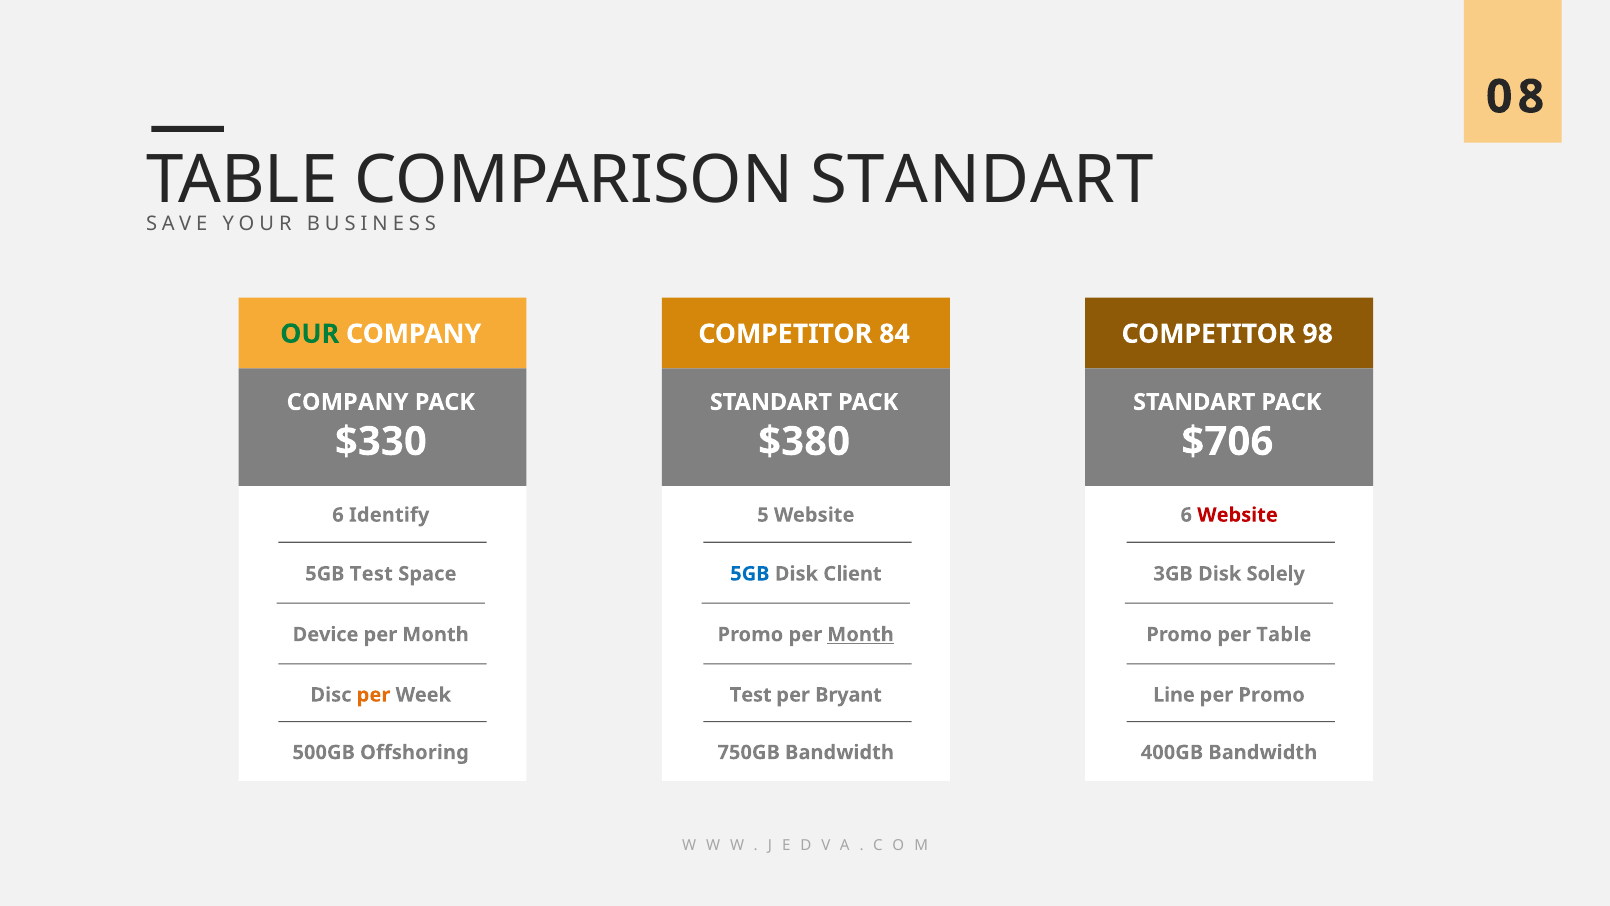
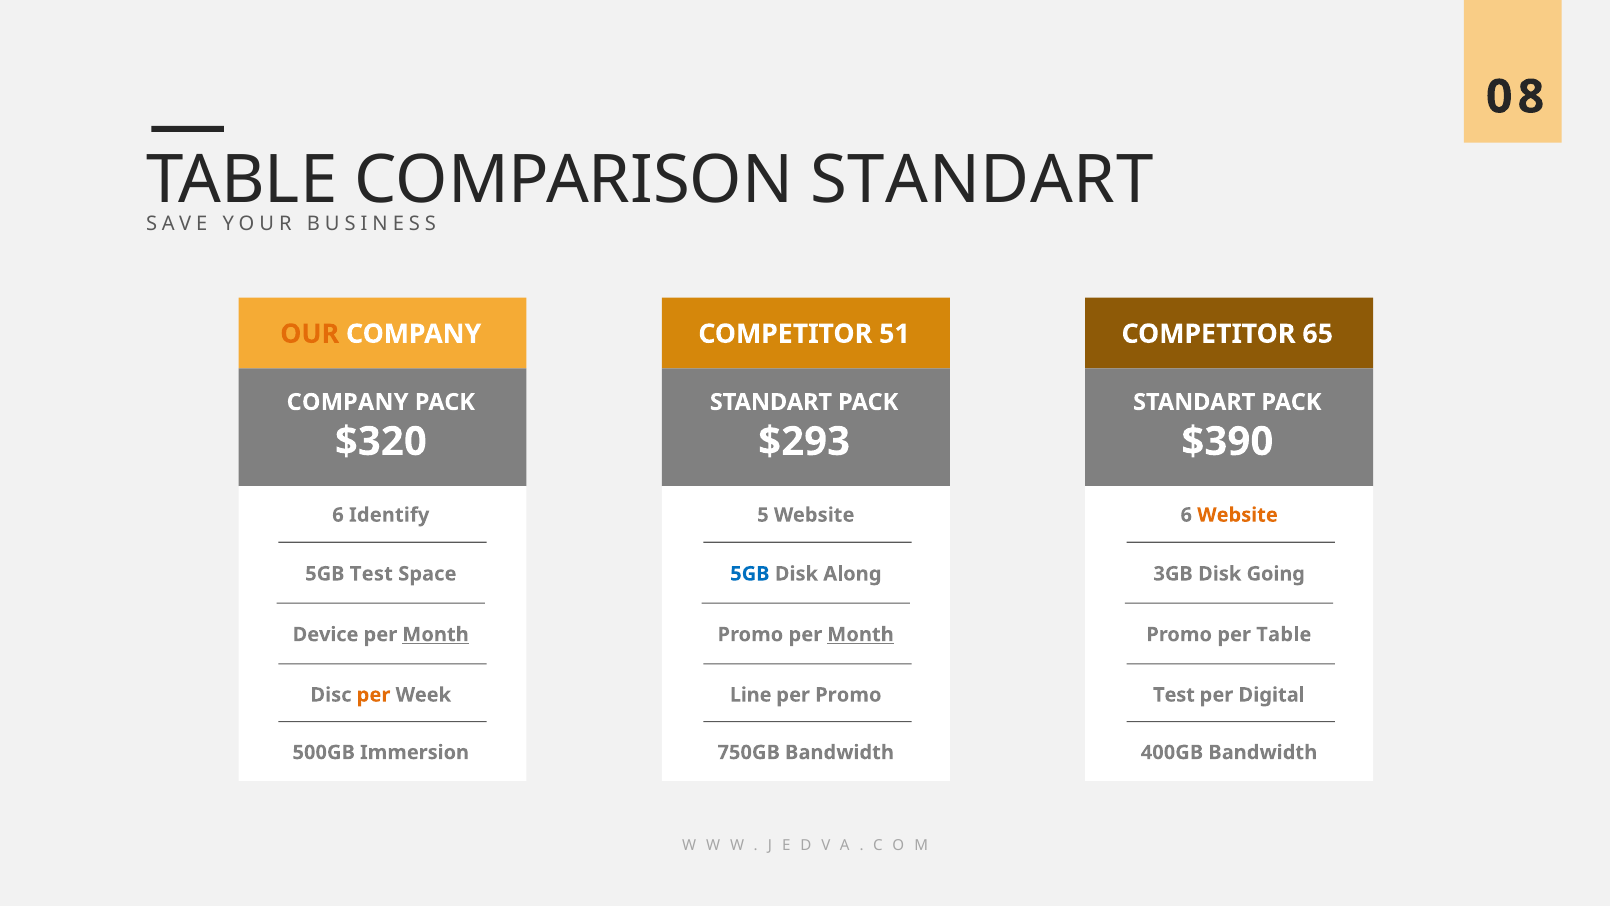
OUR colour: green -> orange
84: 84 -> 51
98: 98 -> 65
$330: $330 -> $320
$380: $380 -> $293
$706: $706 -> $390
Website at (1238, 515) colour: red -> orange
Client: Client -> Along
Solely: Solely -> Going
Month at (436, 634) underline: none -> present
Test at (751, 695): Test -> Line
per Bryant: Bryant -> Promo
Line at (1174, 695): Line -> Test
per Promo: Promo -> Digital
Offshoring: Offshoring -> Immersion
